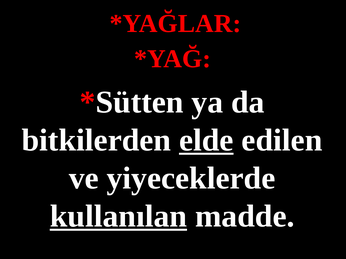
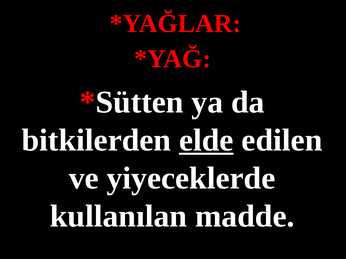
kullanılan underline: present -> none
